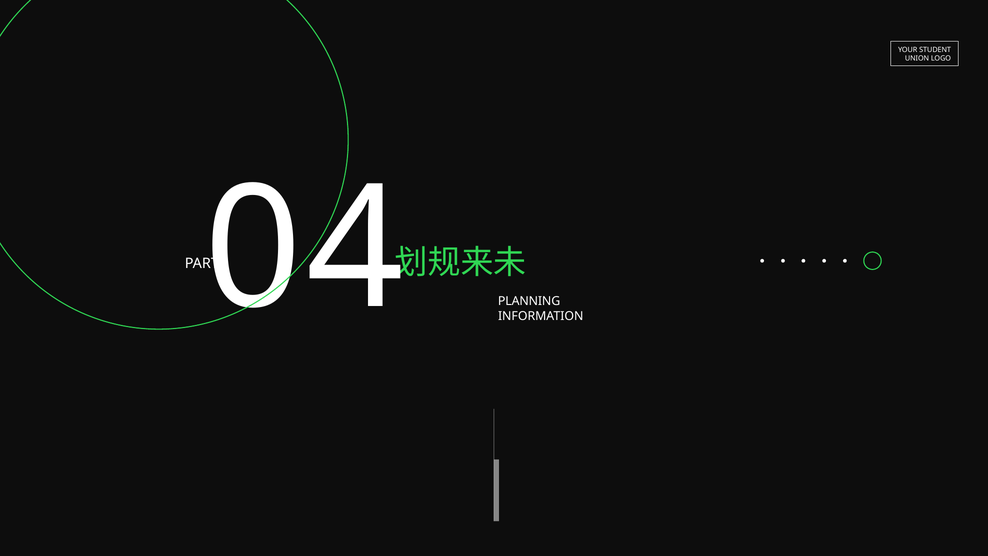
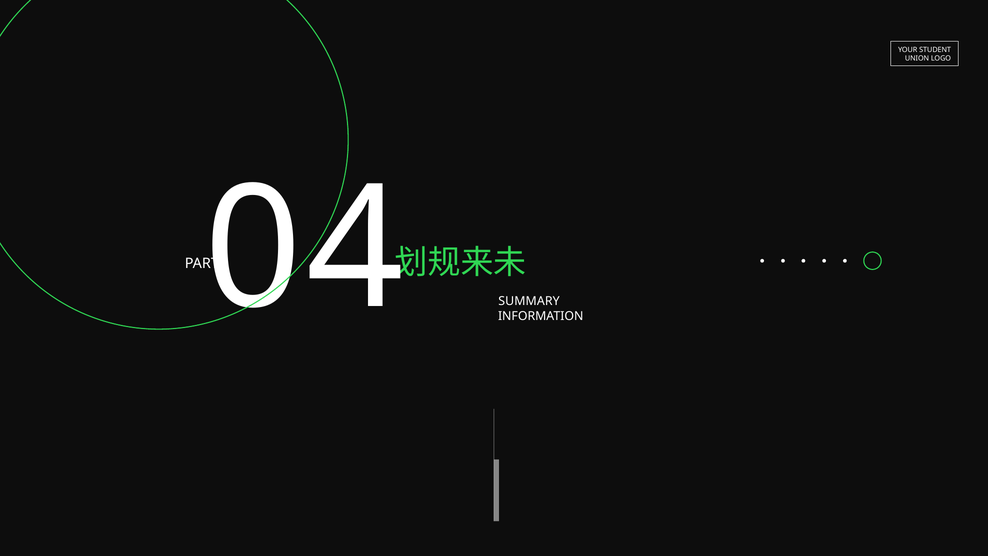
PLANNING: PLANNING -> SUMMARY
